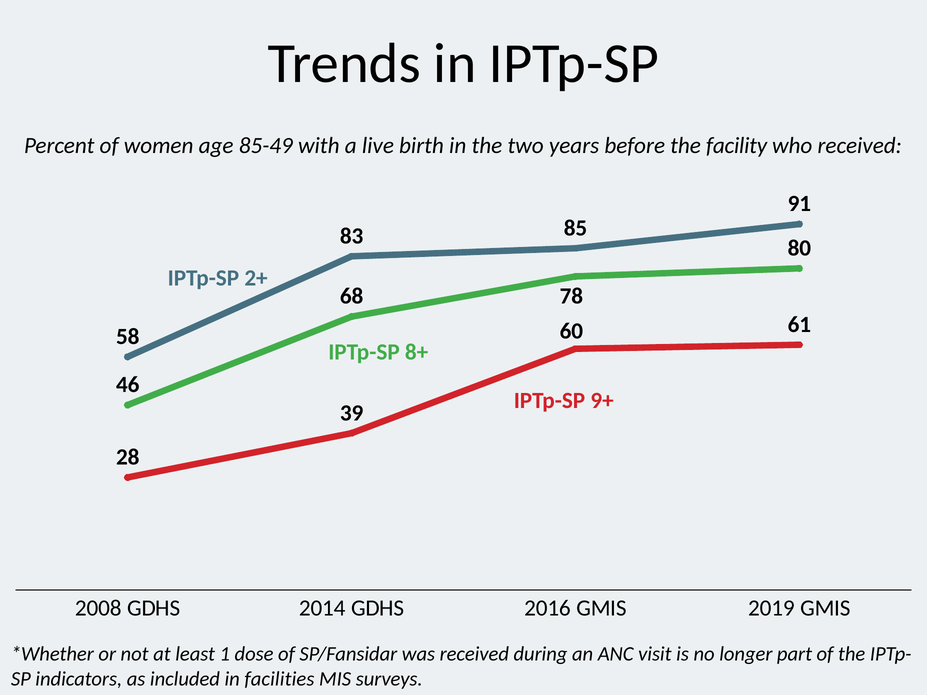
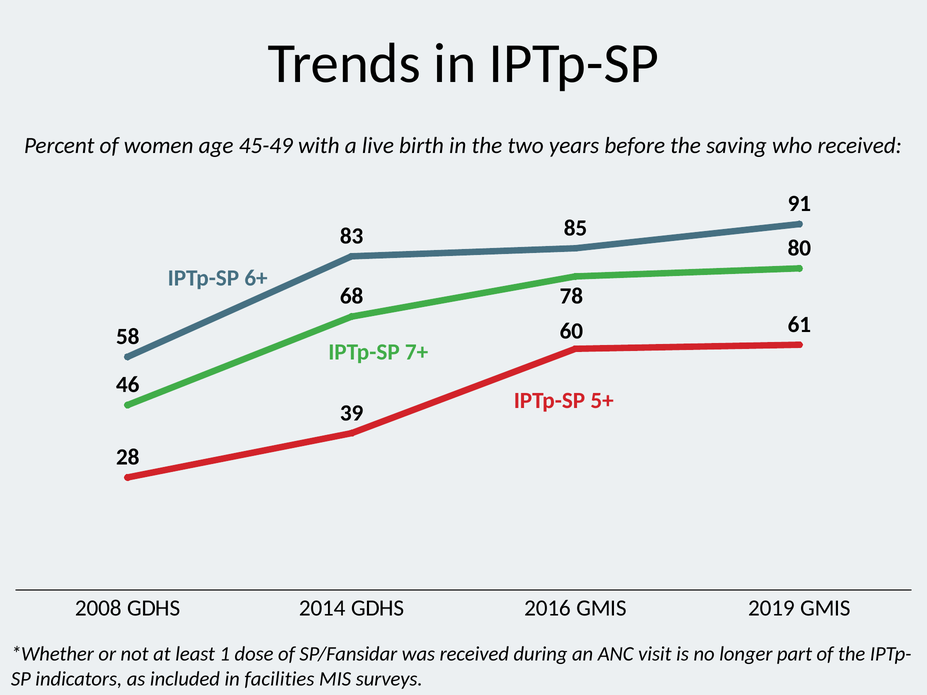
85-49: 85-49 -> 45-49
facility: facility -> saving
2+: 2+ -> 6+
8+: 8+ -> 7+
9+: 9+ -> 5+
